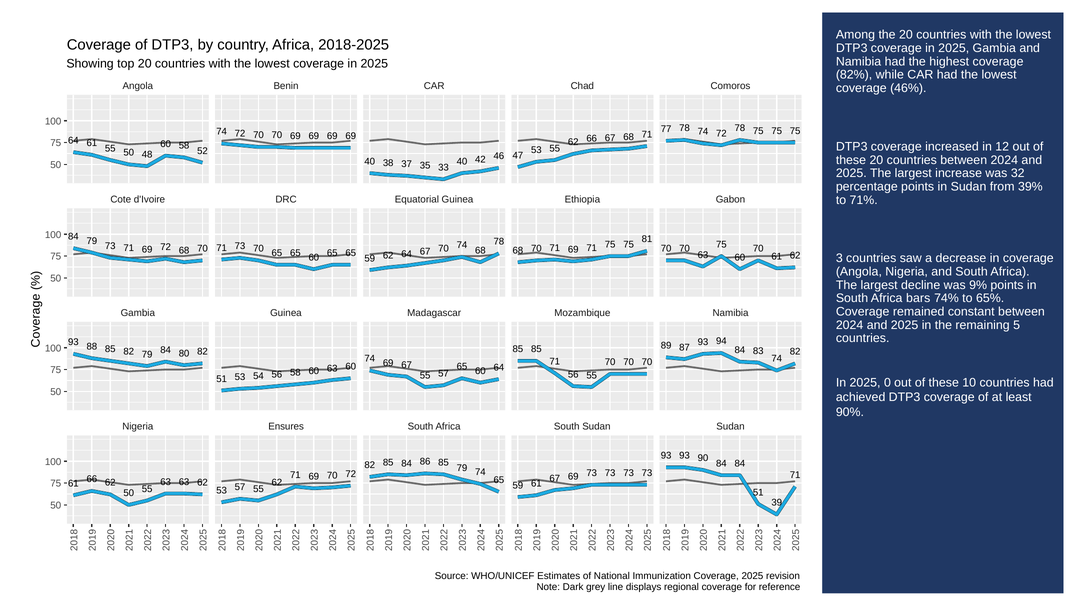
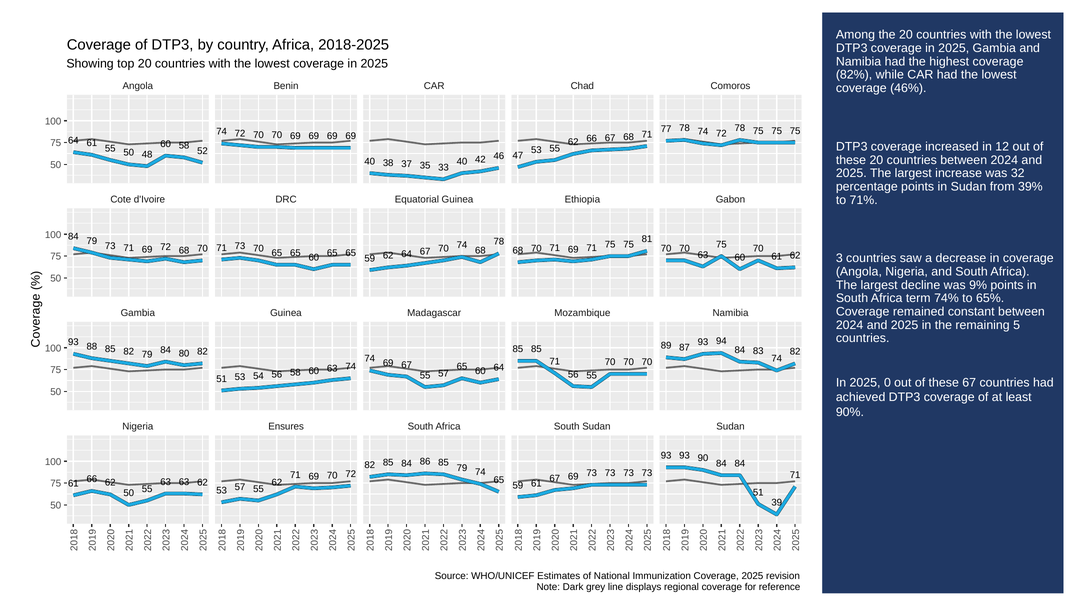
bars: bars -> term
63 60: 60 -> 74
these 10: 10 -> 67
